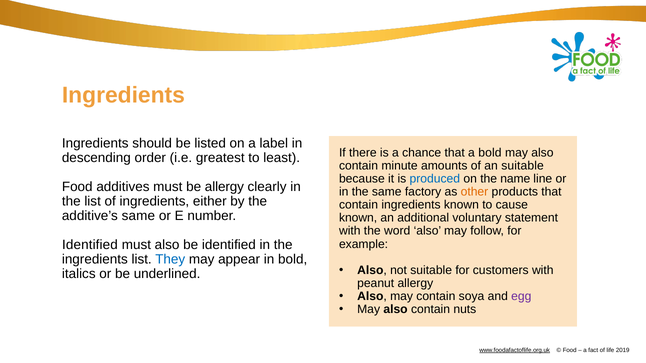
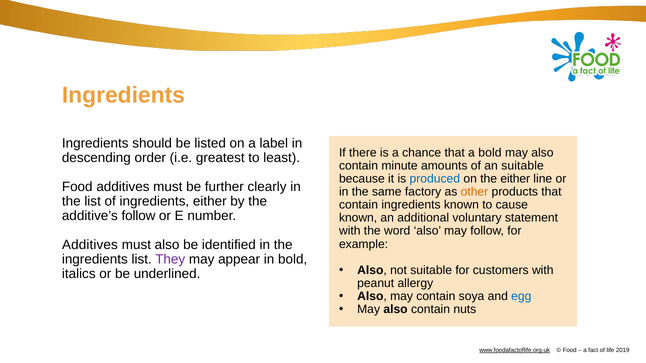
the name: name -> either
be allergy: allergy -> further
additive’s same: same -> follow
Identified at (90, 245): Identified -> Additives
They colour: blue -> purple
egg colour: purple -> blue
